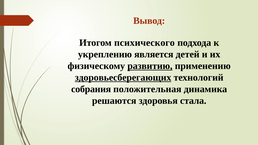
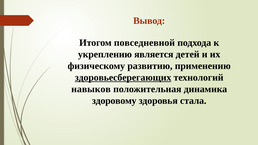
психического: психического -> повседневной
развитию underline: present -> none
собрания: собрания -> навыков
решаются: решаются -> здоровому
